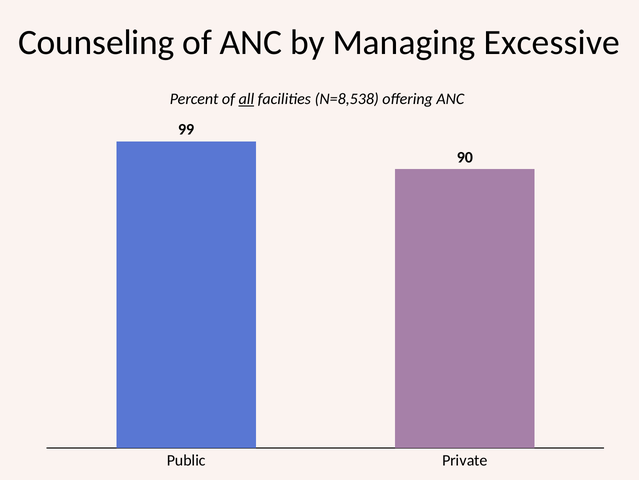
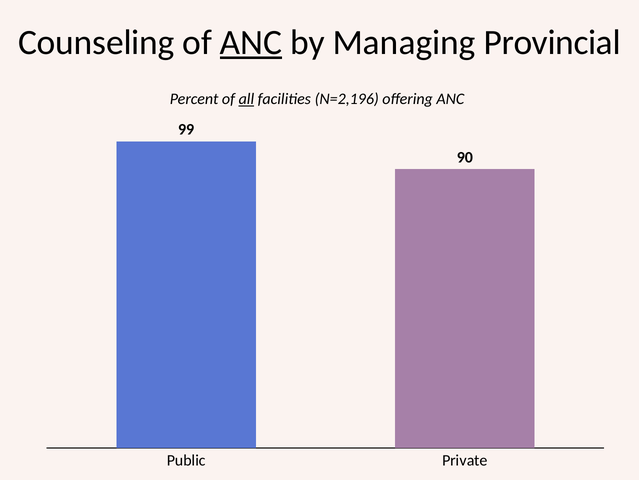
ANC at (251, 42) underline: none -> present
Excessive: Excessive -> Provincial
N=8,538: N=8,538 -> N=2,196
